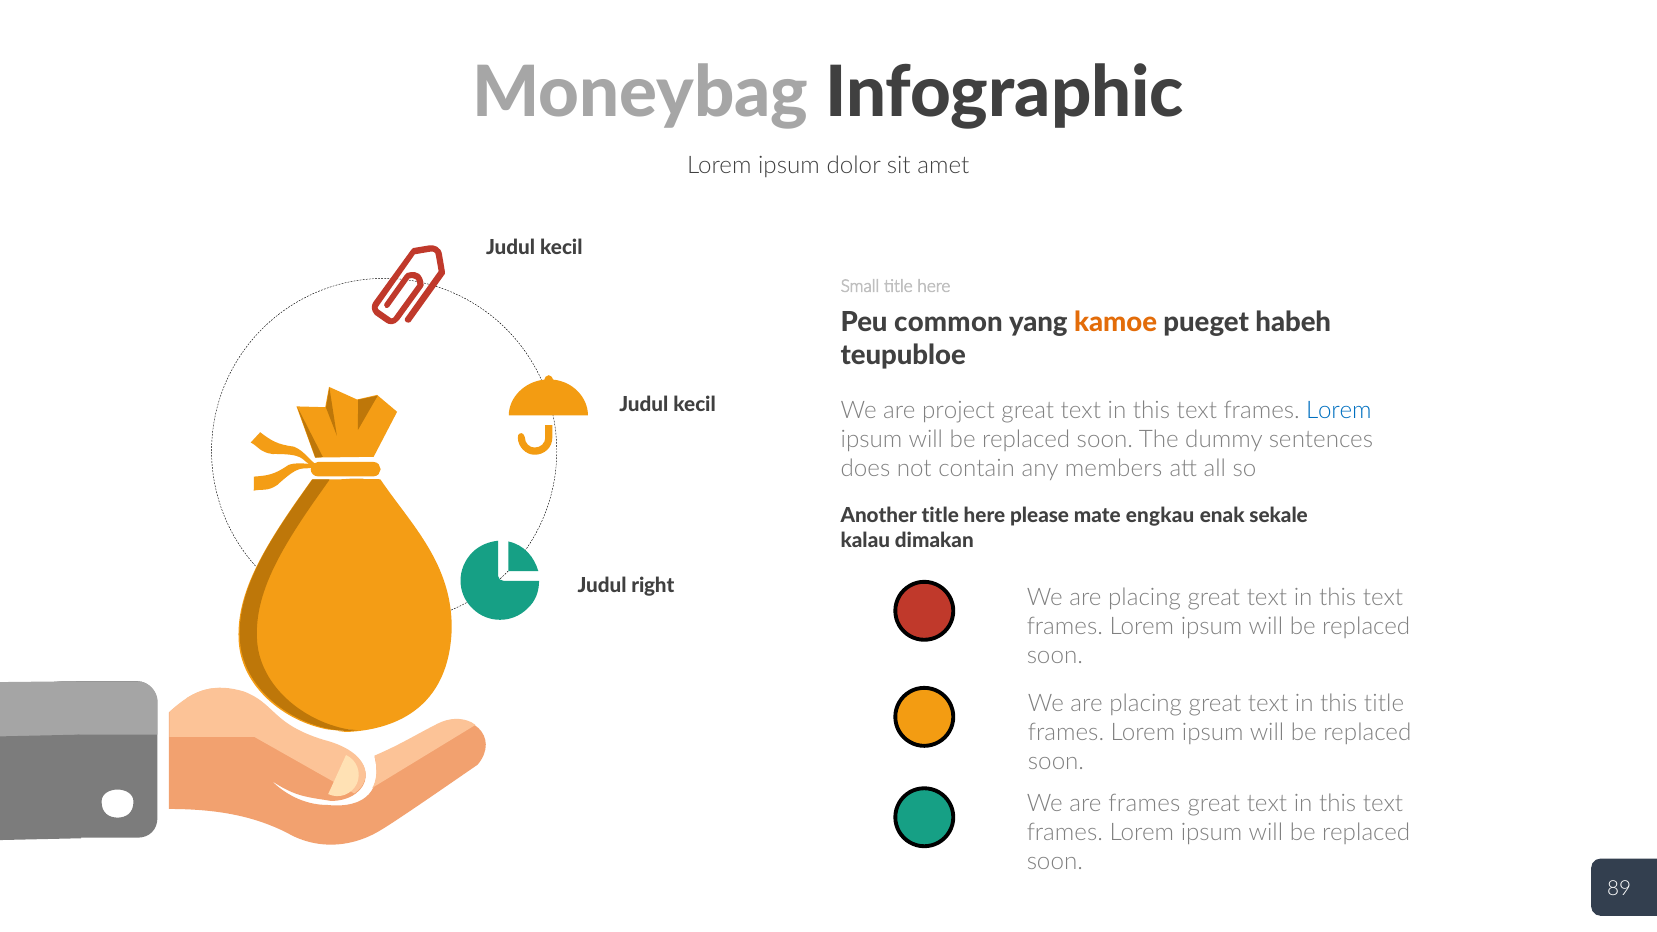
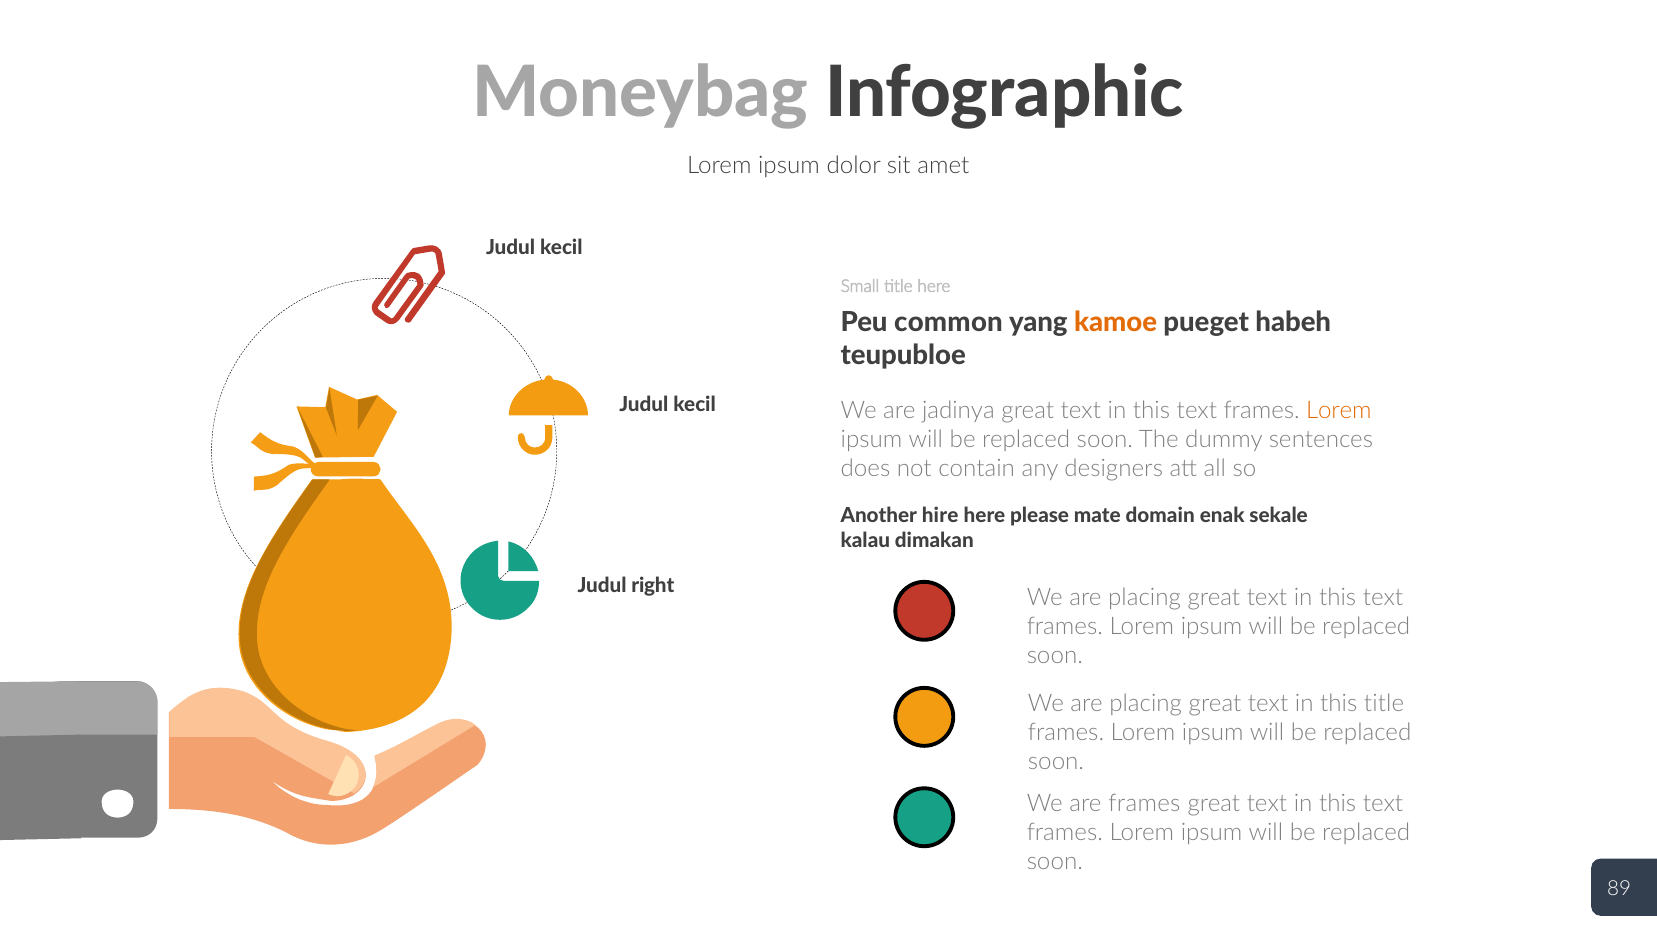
project: project -> jadinya
Lorem at (1339, 411) colour: blue -> orange
members: members -> designers
Another title: title -> hire
engkau: engkau -> domain
